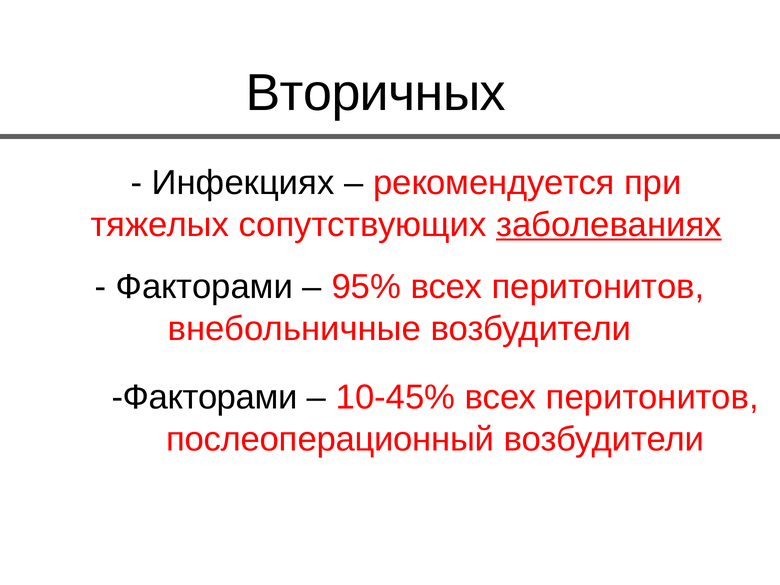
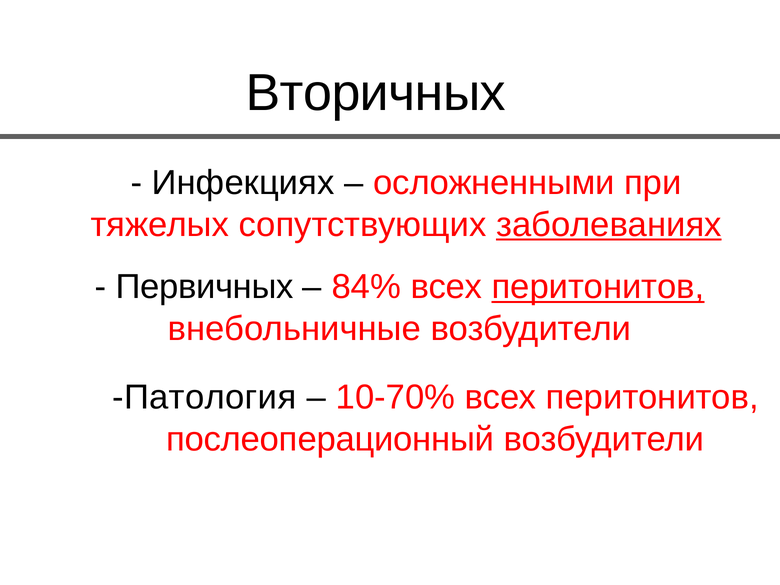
рекомендуется: рекомендуется -> осложненными
Факторами at (204, 287): Факторами -> Первичных
95%: 95% -> 84%
перитонитов at (598, 287) underline: none -> present
Факторами at (205, 398): Факторами -> Патология
10-45%: 10-45% -> 10-70%
